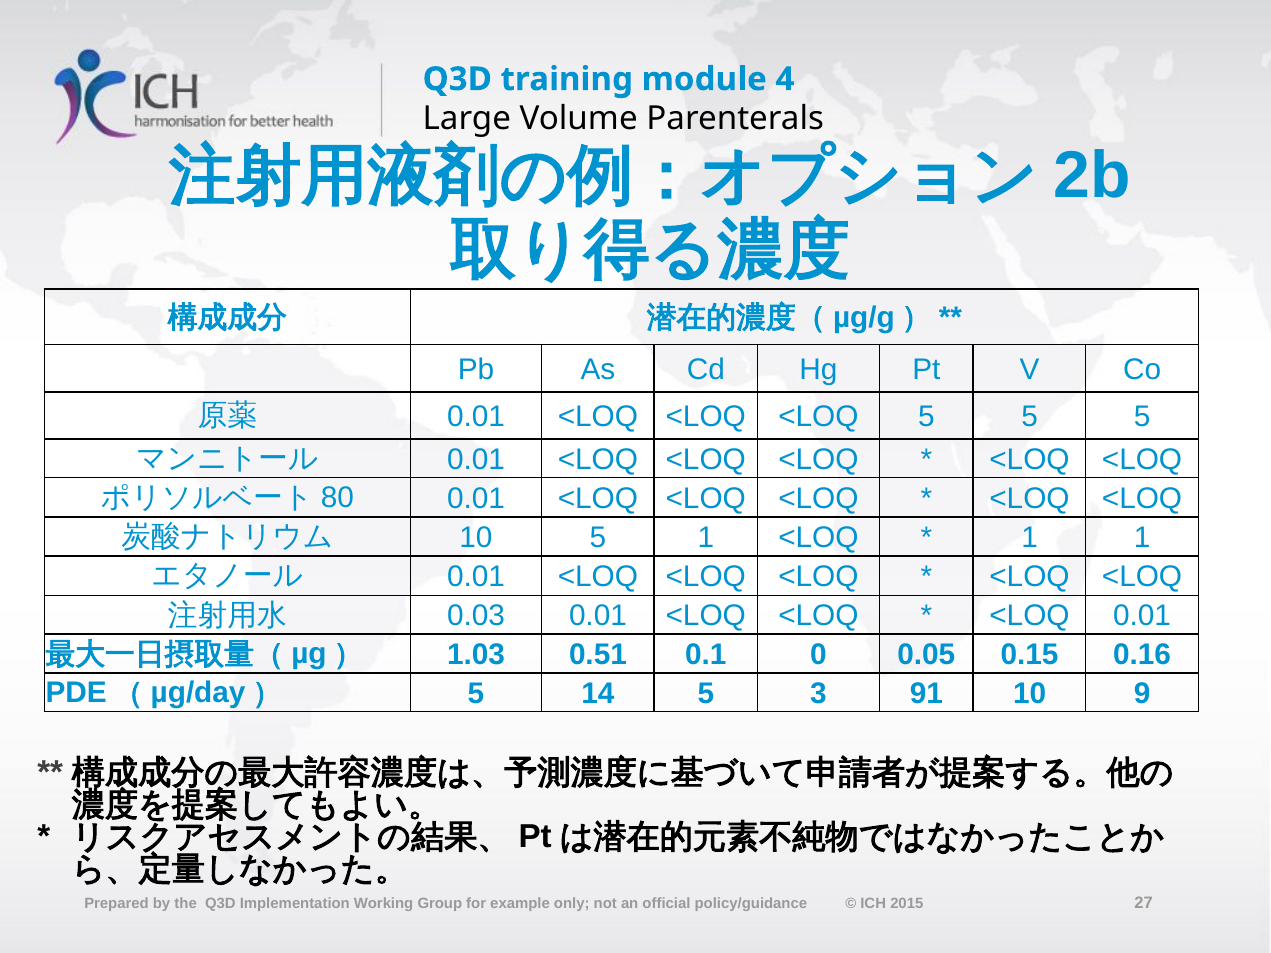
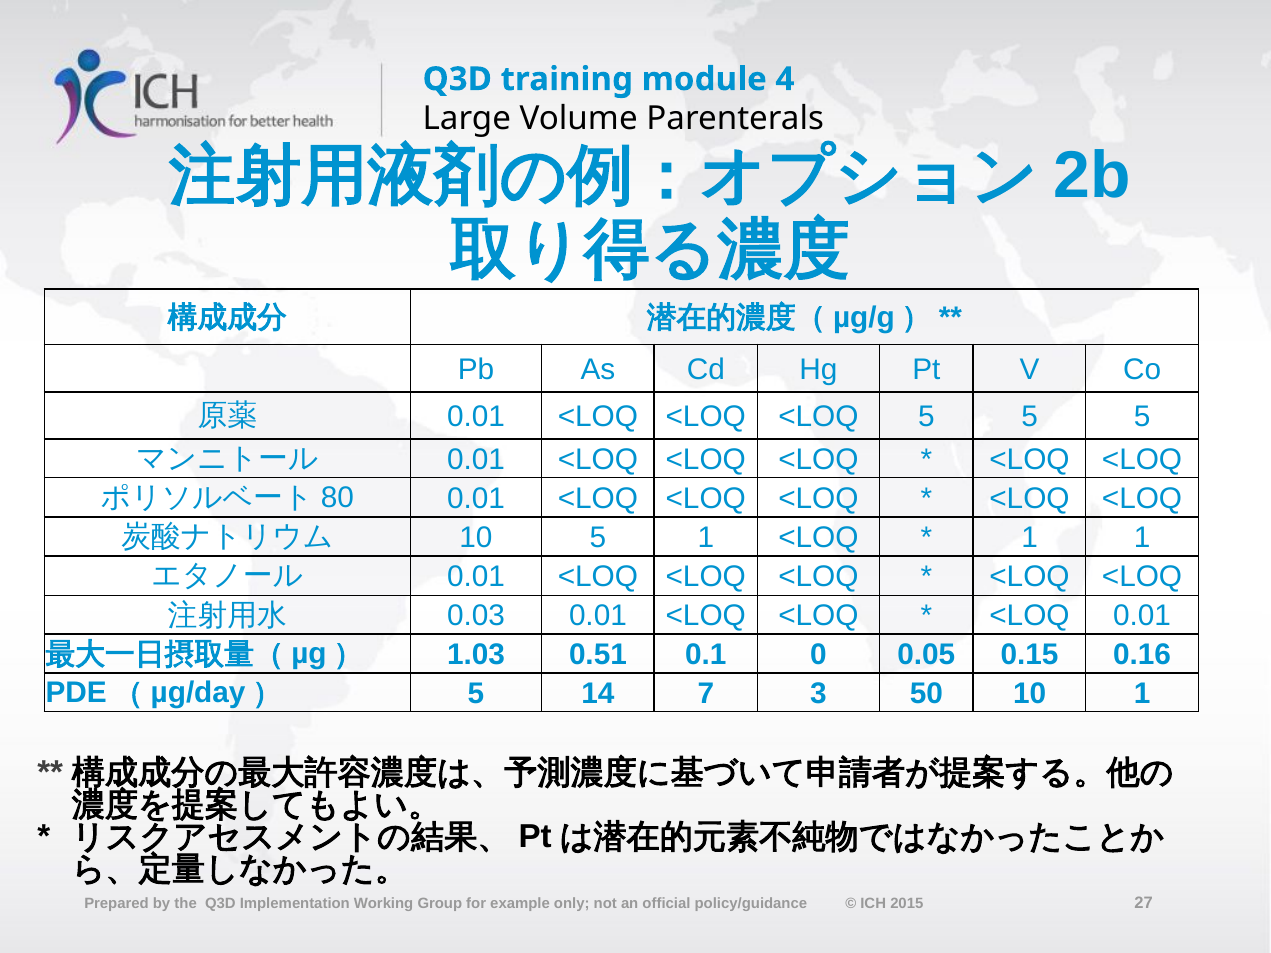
14 5: 5 -> 7
91: 91 -> 50
10 9: 9 -> 1
